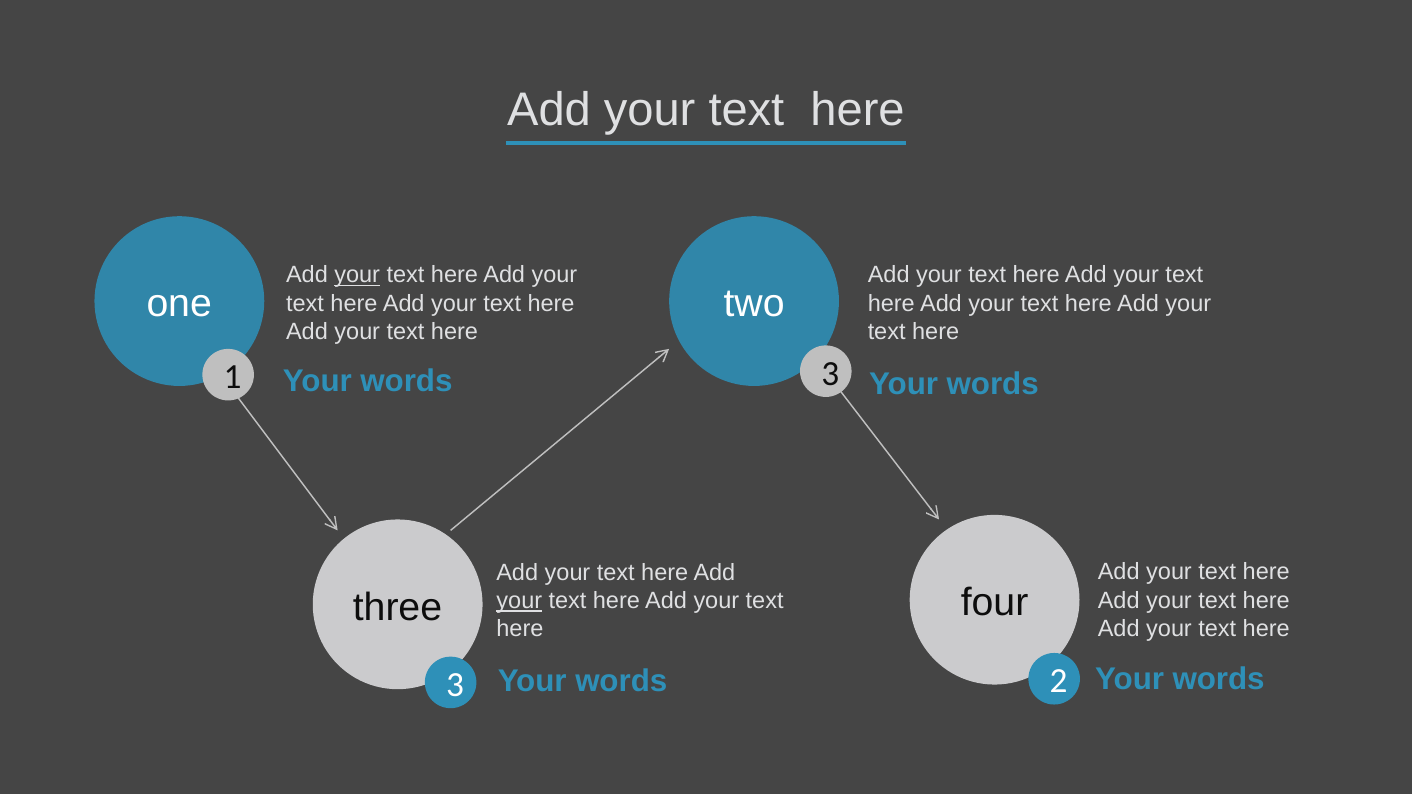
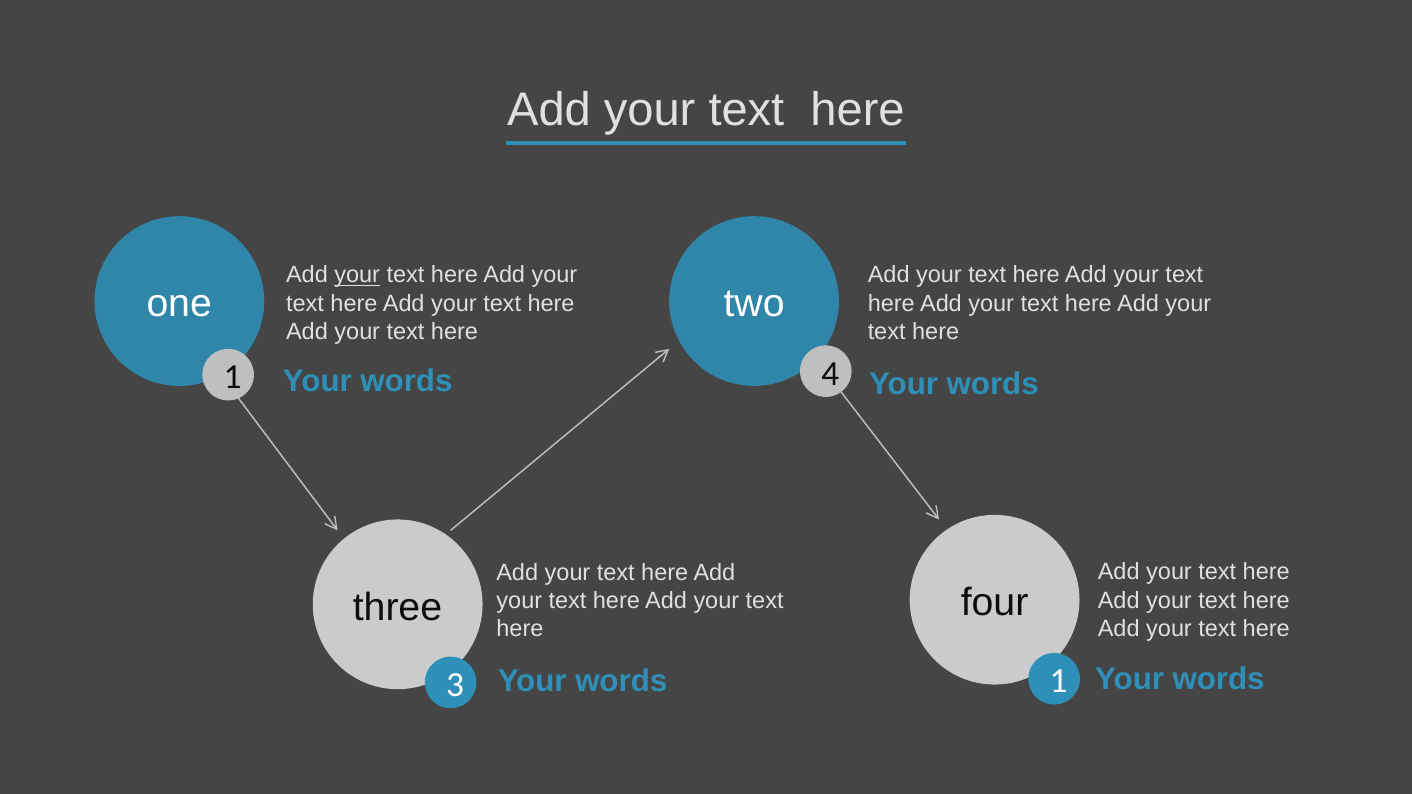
1 3: 3 -> 4
your at (519, 601) underline: present -> none
3 2: 2 -> 1
